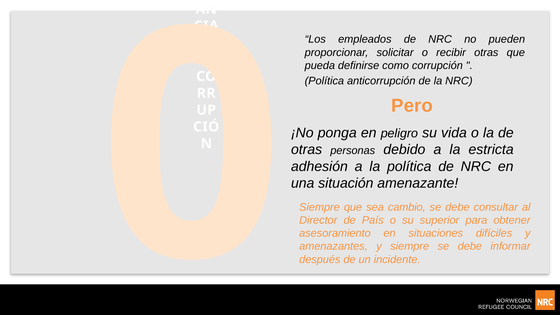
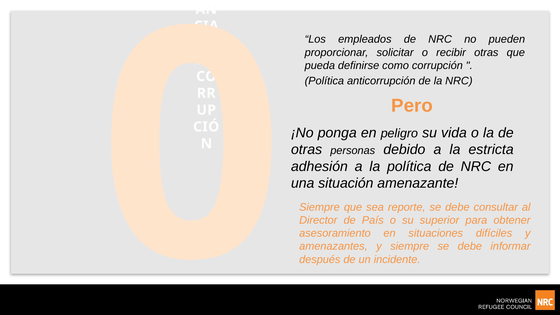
cambio: cambio -> reporte
